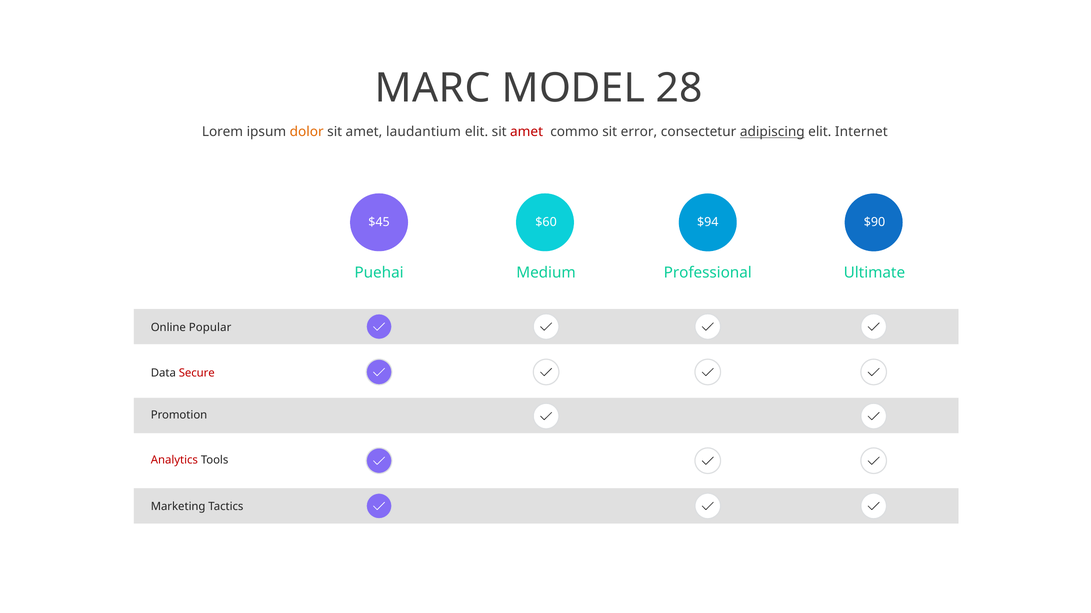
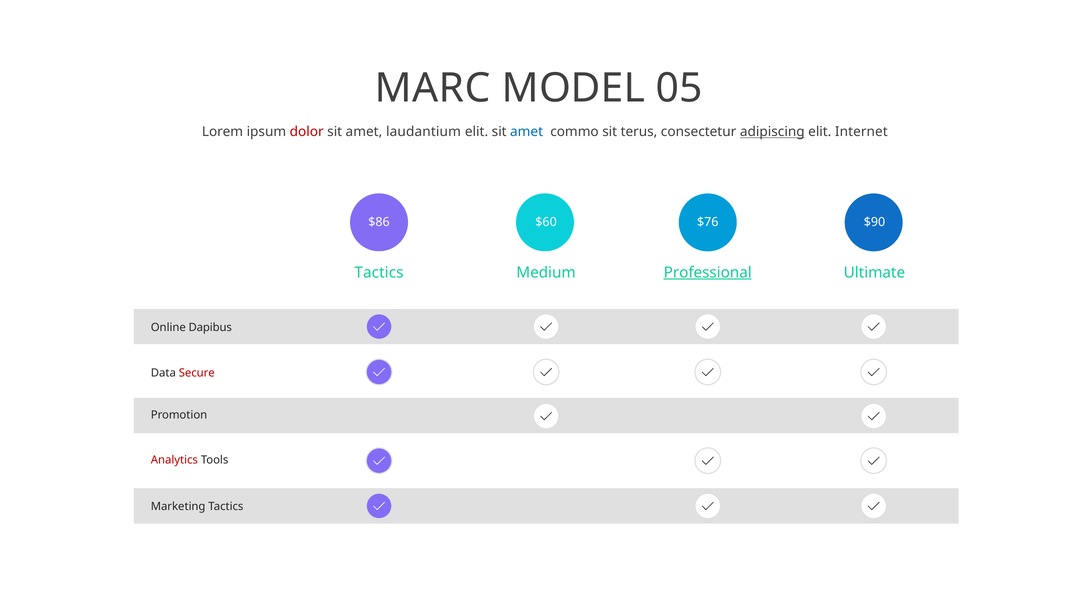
28: 28 -> 05
dolor colour: orange -> red
amet at (527, 132) colour: red -> blue
error: error -> terus
$45: $45 -> $86
$94: $94 -> $76
Puehai at (379, 273): Puehai -> Tactics
Professional underline: none -> present
Popular: Popular -> Dapibus
